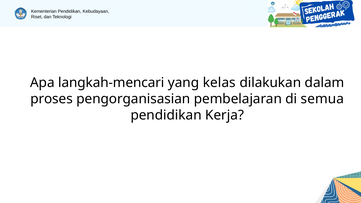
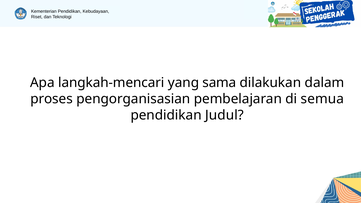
kelas: kelas -> sama
Kerja: Kerja -> Judul
